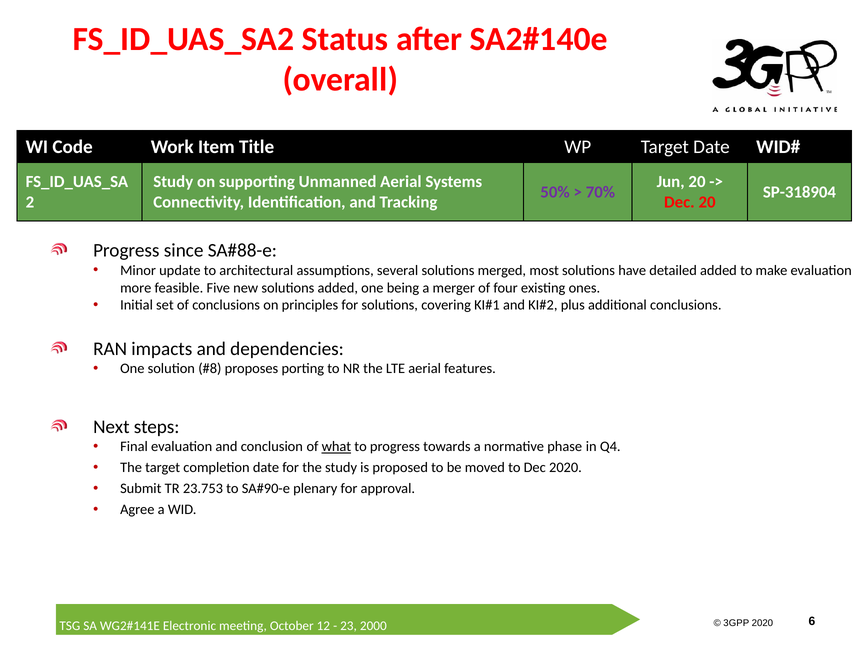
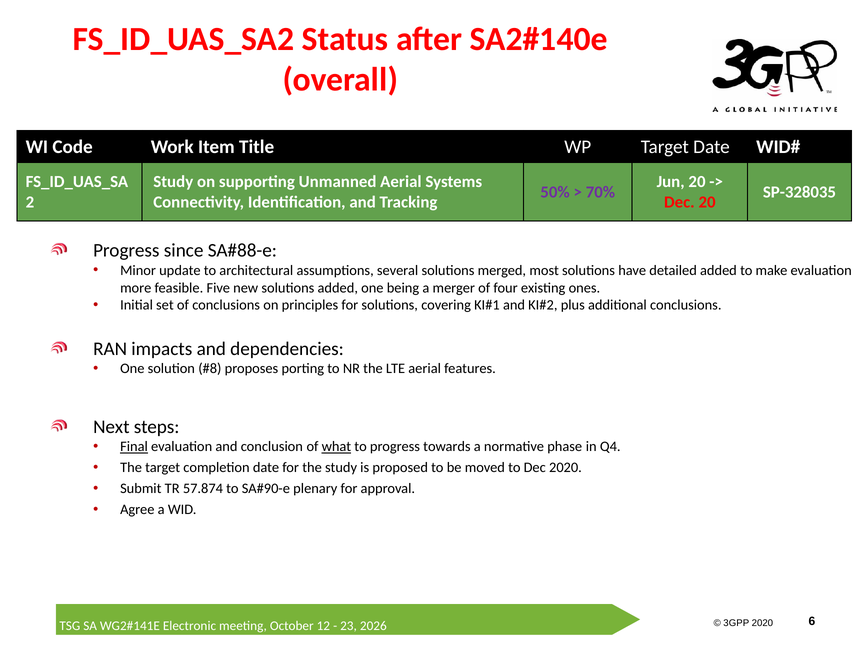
SP-318904: SP-318904 -> SP-328035
Final underline: none -> present
23.753: 23.753 -> 57.874
2000: 2000 -> 2026
